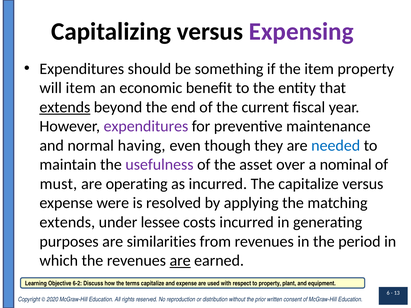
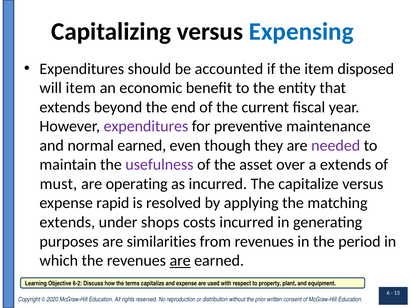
Expensing colour: purple -> blue
something: something -> accounted
item property: property -> disposed
extends at (65, 107) underline: present -> none
normal having: having -> earned
needed colour: blue -> purple
a nominal: nominal -> extends
were: were -> rapid
lessee: lessee -> shops
